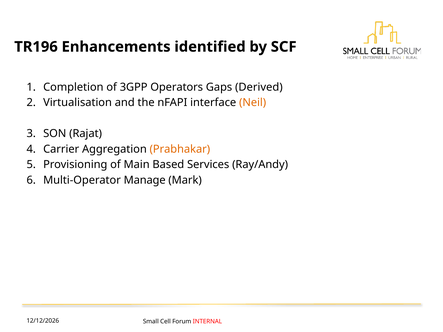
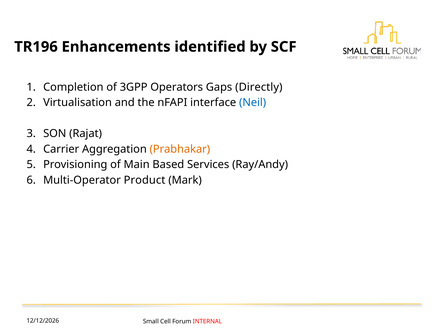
Derived: Derived -> Directly
Neil colour: orange -> blue
Manage: Manage -> Product
